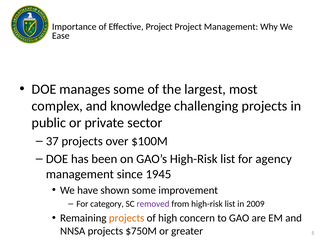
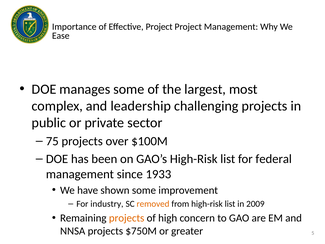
knowledge: knowledge -> leadership
37: 37 -> 75
agency: agency -> federal
1945: 1945 -> 1933
category: category -> industry
removed colour: purple -> orange
